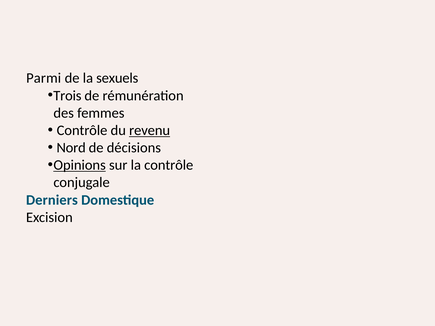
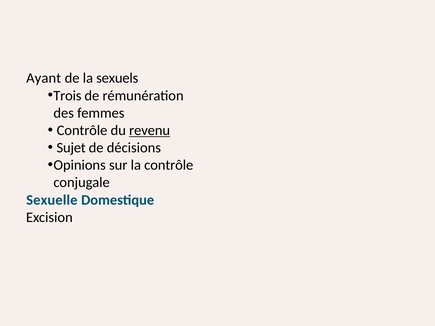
Parmi: Parmi -> Ayant
Nord: Nord -> Sujet
Opinions underline: present -> none
Derniers: Derniers -> Sexuelle
